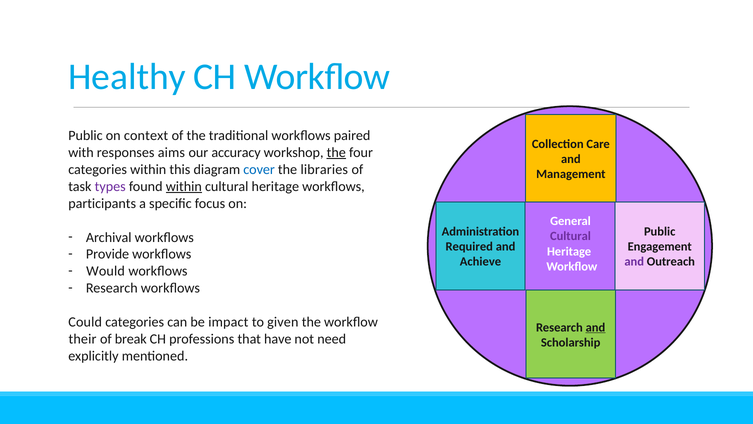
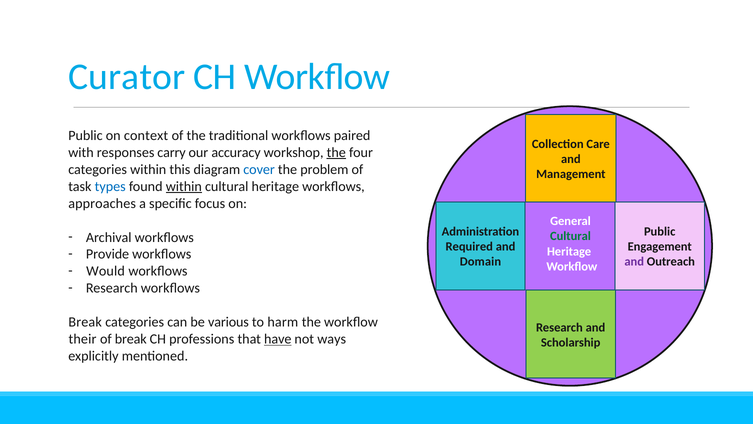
Healthy: Healthy -> Curator
aims: aims -> carry
libraries: libraries -> problem
types colour: purple -> blue
participants: participants -> approaches
Cultural at (570, 236) colour: purple -> green
Achieve: Achieve -> Domain
Could at (85, 322): Could -> Break
impact: impact -> various
given: given -> harm
and at (595, 327) underline: present -> none
have underline: none -> present
need: need -> ways
